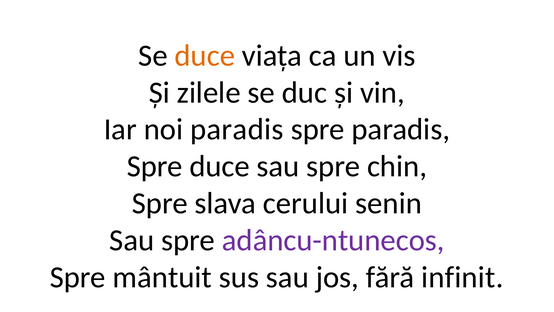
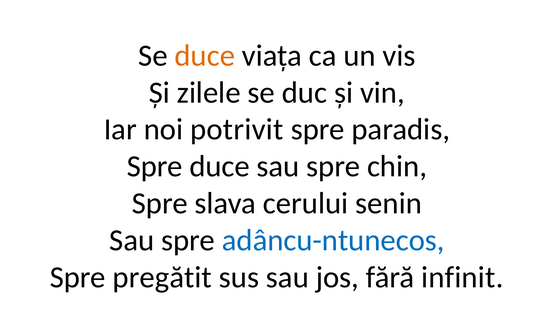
noi paradis: paradis -> potrivit
adâncu-ntunecos colour: purple -> blue
mântuit: mântuit -> pregătit
